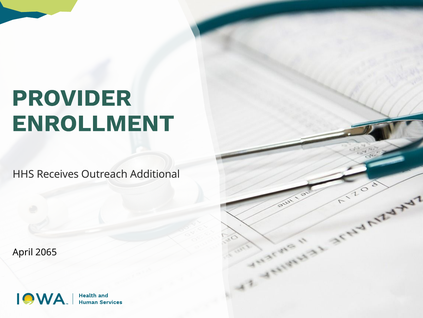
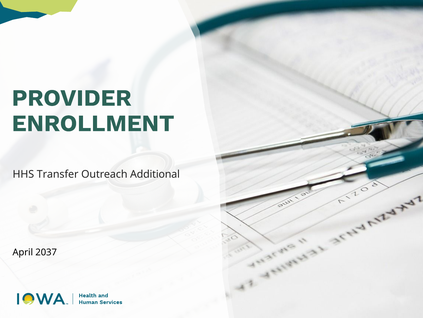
Receives: Receives -> Transfer
2065: 2065 -> 2037
